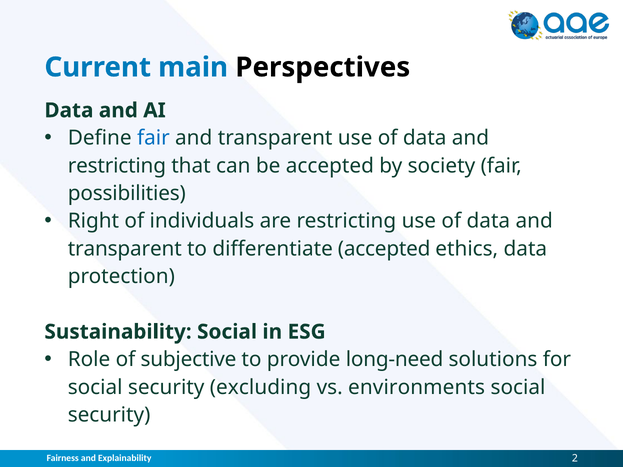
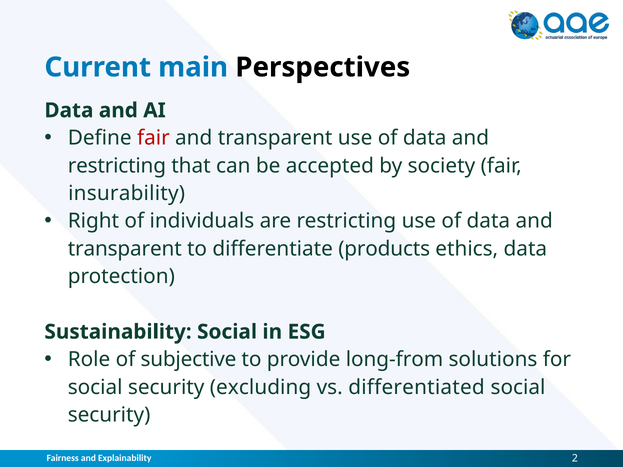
fair at (153, 138) colour: blue -> red
possibilities: possibilities -> insurability
differentiate accepted: accepted -> products
long-need: long-need -> long-from
environments: environments -> differentiated
